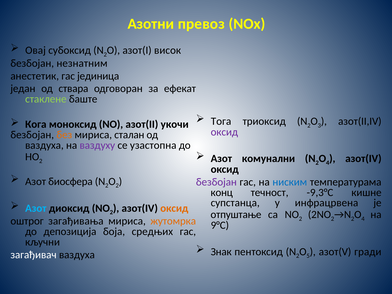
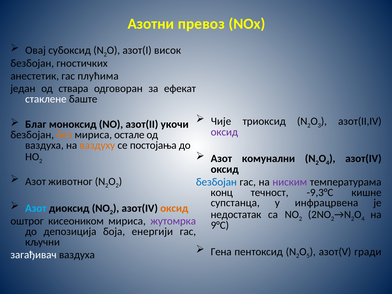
незнатним: незнатним -> гностичких
јединица: јединица -> плућима
стаклене colour: light green -> white
Тога: Тога -> Чије
Кога: Кога -> Благ
сталан: сталан -> остале
ваздуху colour: purple -> orange
узастопна: узастопна -> постојања
биосфера: биосфера -> животног
безбојан at (216, 182) colour: purple -> blue
ниским colour: blue -> purple
отпуштање: отпуштање -> недостатак
загађивања: загађивања -> кисеоником
жутомрка colour: orange -> purple
средњих: средњих -> енергији
Знак: Знак -> Гена
